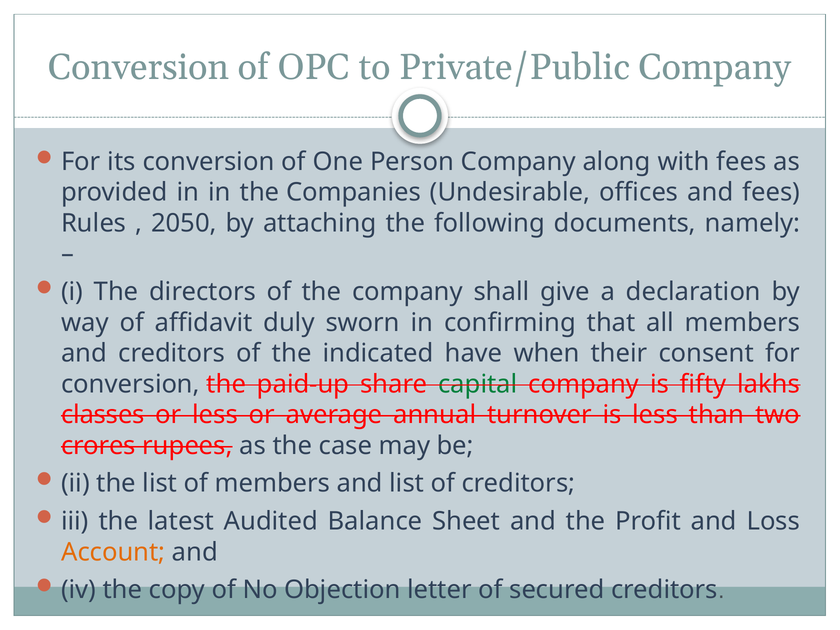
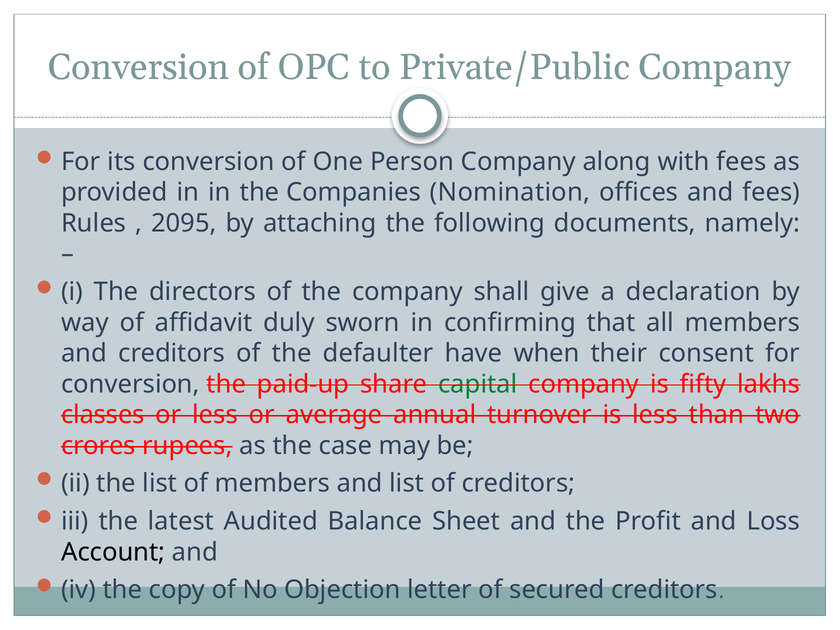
Undesirable: Undesirable -> Nomination
2050: 2050 -> 2095
indicated: indicated -> defaulter
Account colour: orange -> black
